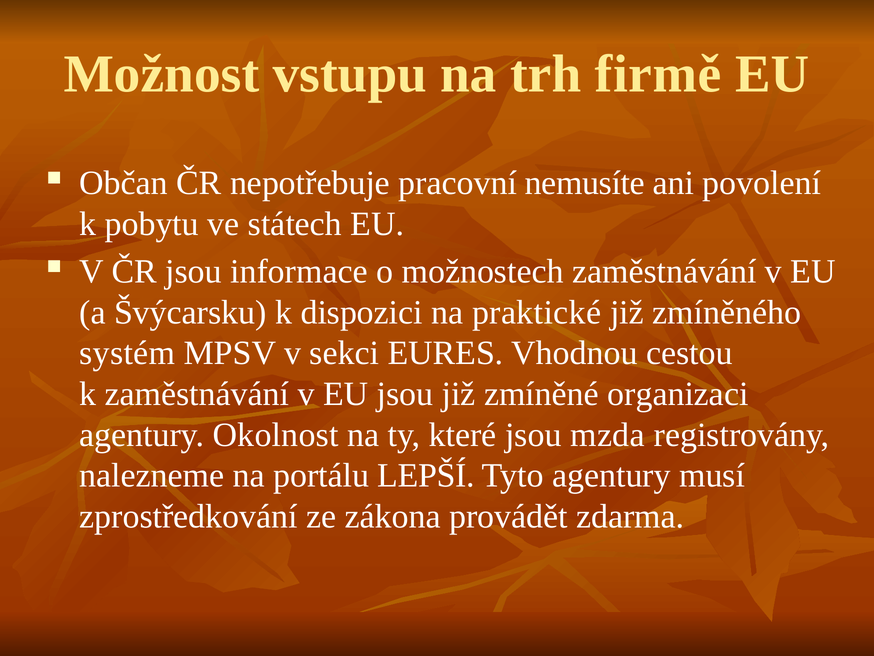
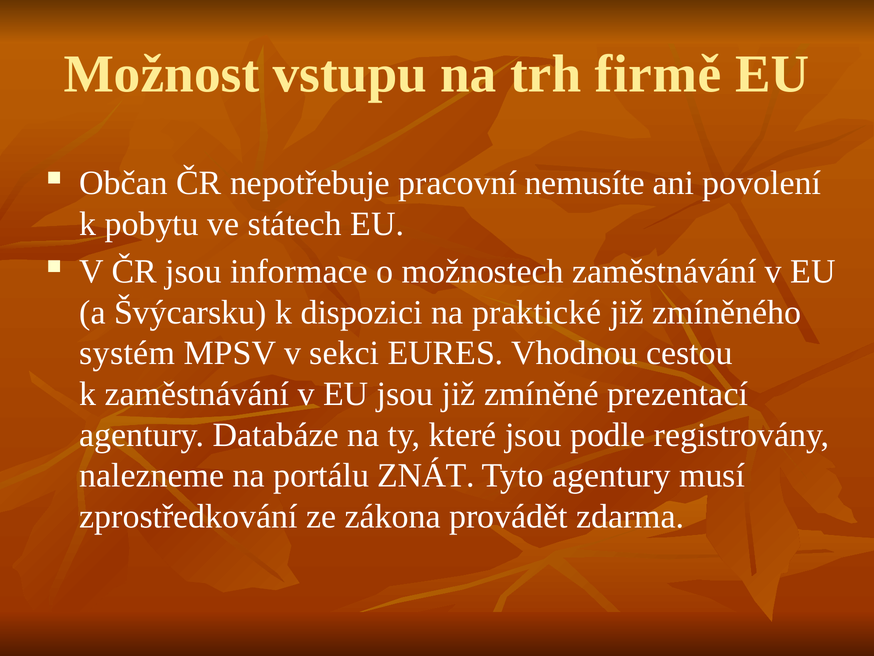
organizaci: organizaci -> prezentací
Okolnost: Okolnost -> Databáze
mzda: mzda -> podle
LEPŠÍ: LEPŠÍ -> ZNÁT
